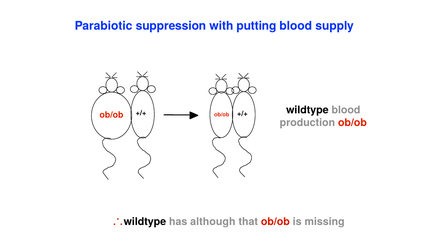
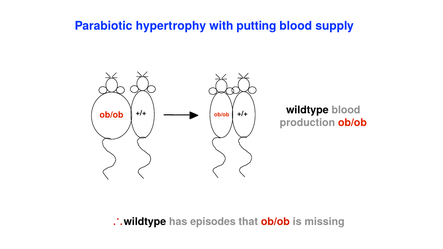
suppression: suppression -> hypertrophy
although: although -> episodes
